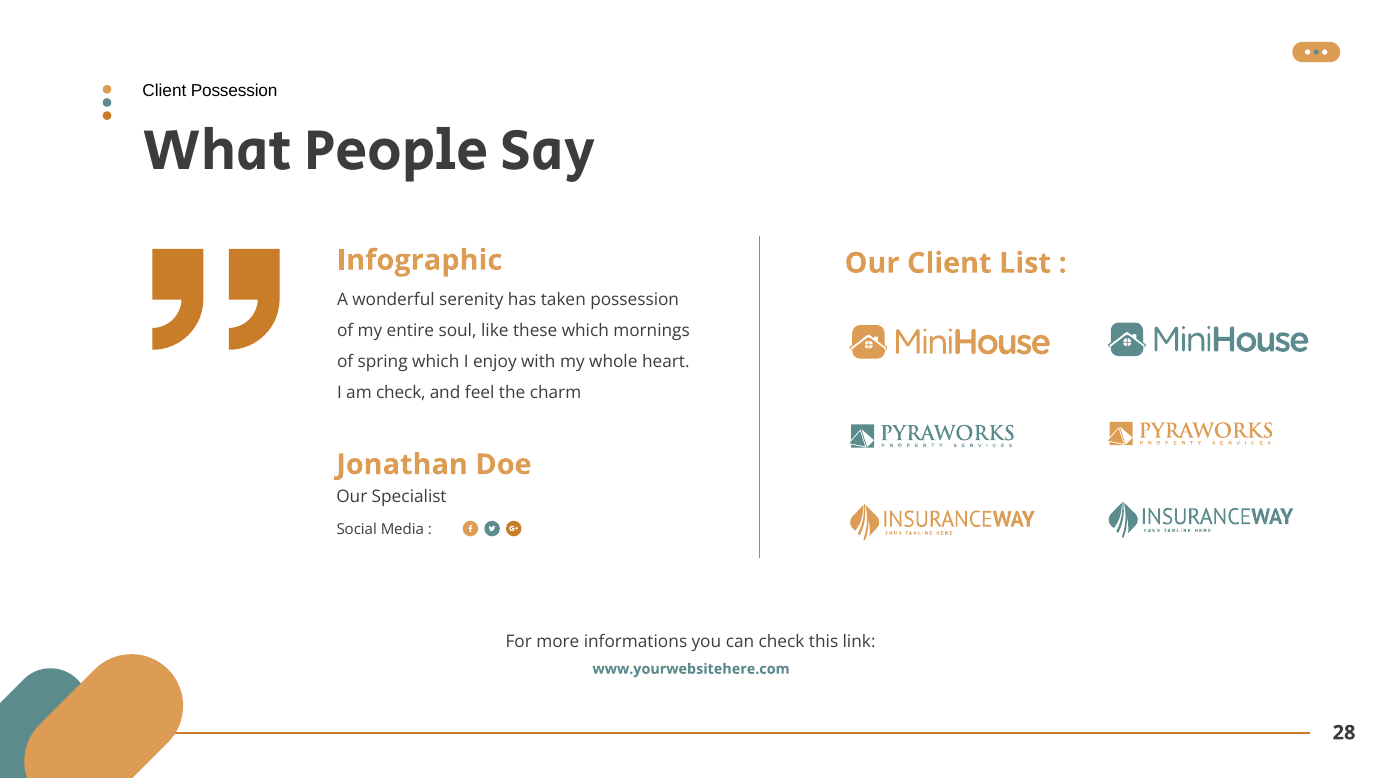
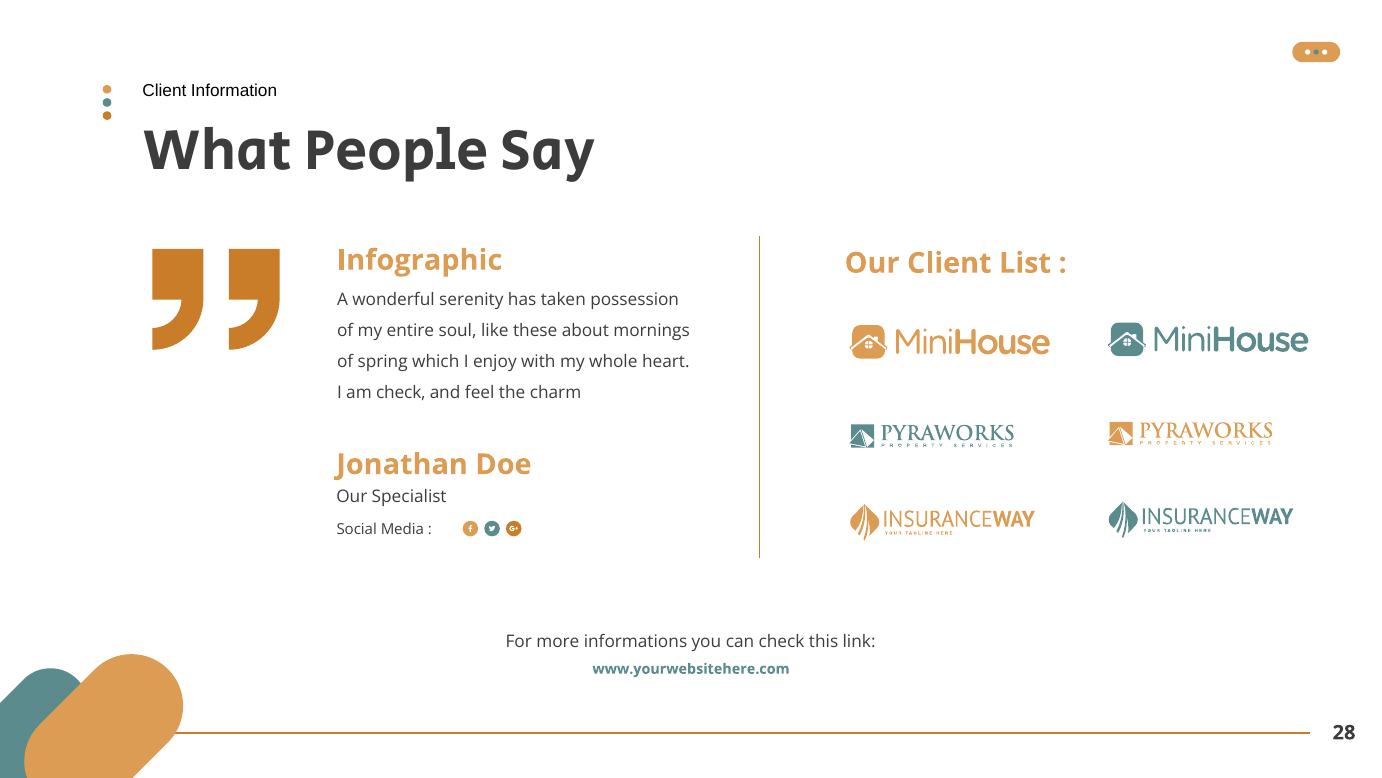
Client Possession: Possession -> Information
these which: which -> about
